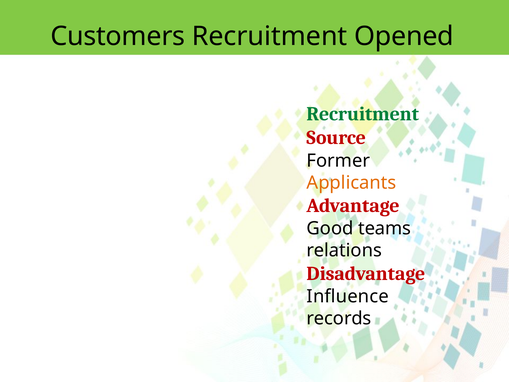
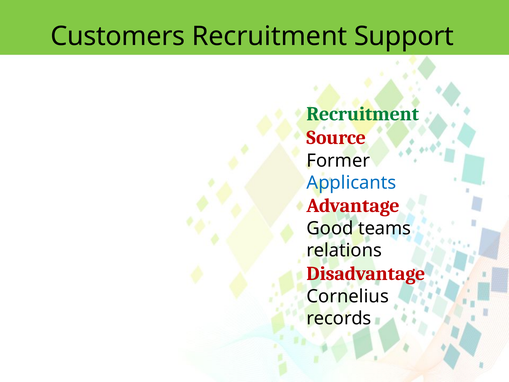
Opened: Opened -> Support
Applicants colour: orange -> blue
Influence: Influence -> Cornelius
